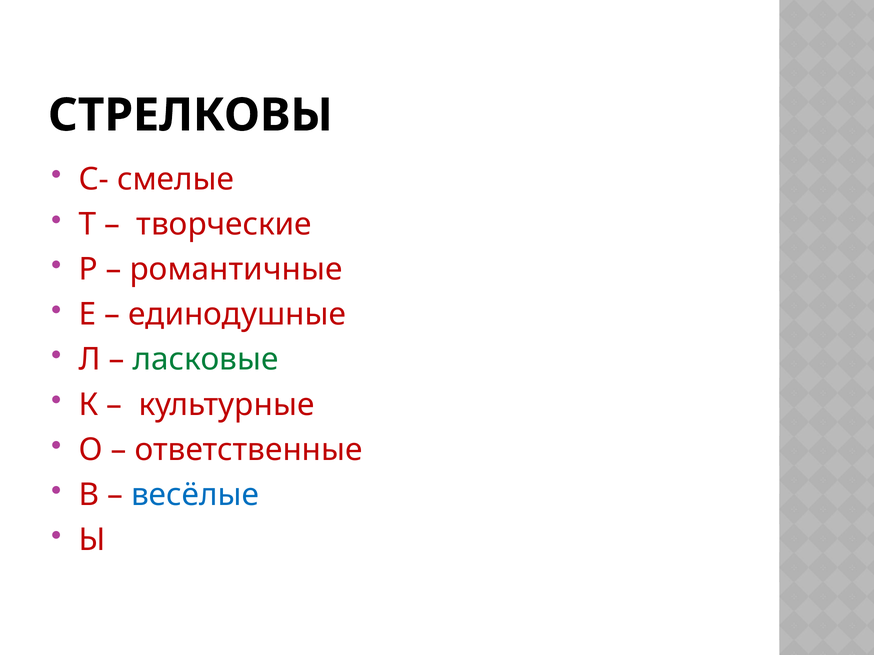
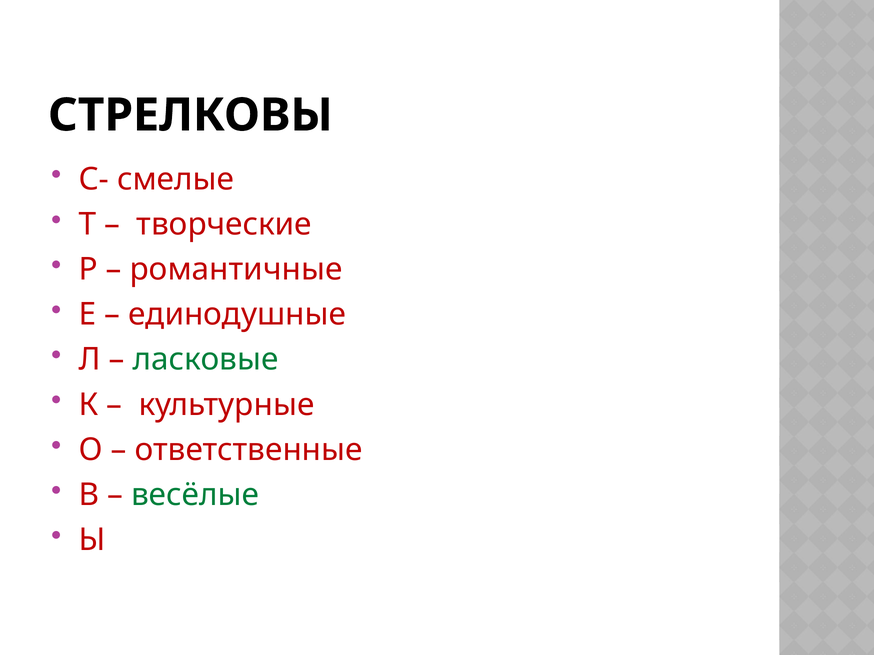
весёлые colour: blue -> green
